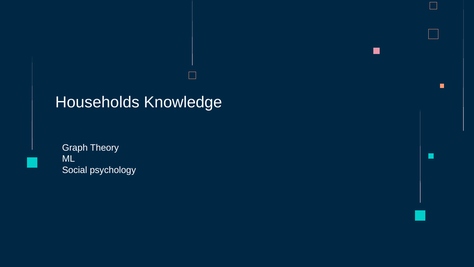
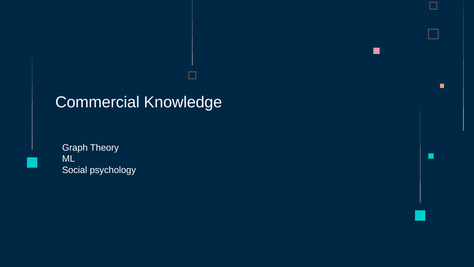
Households: Households -> Commercial
